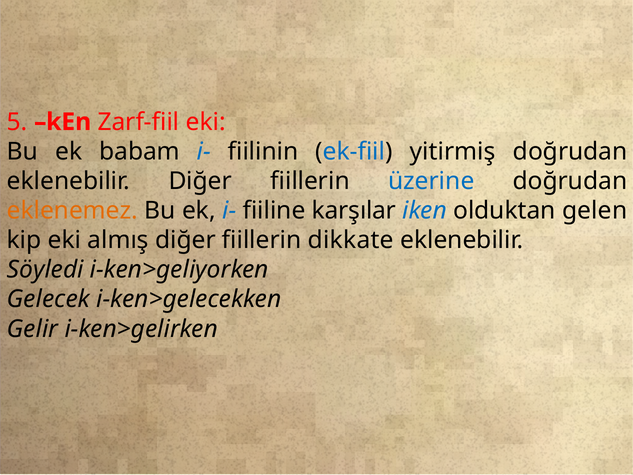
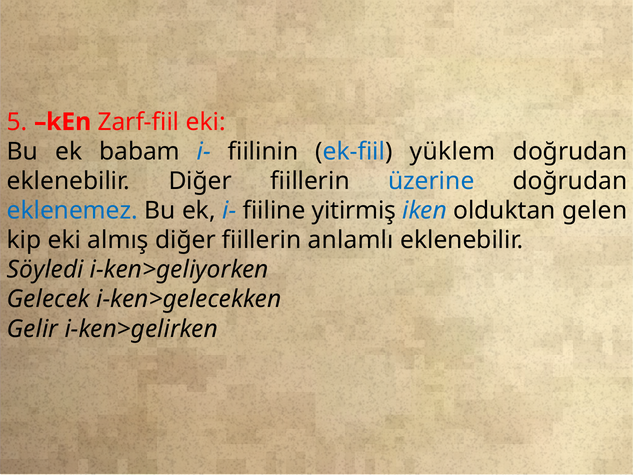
yitirmiş: yitirmiş -> yüklem
eklenemez colour: orange -> blue
karşılar: karşılar -> yitirmiş
dikkate: dikkate -> anlamlı
